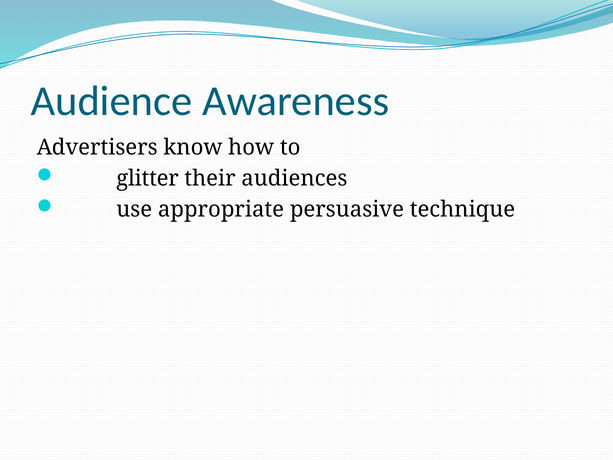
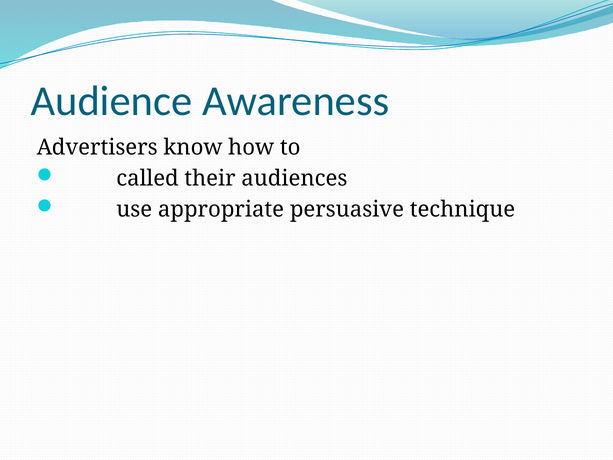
glitter: glitter -> called
